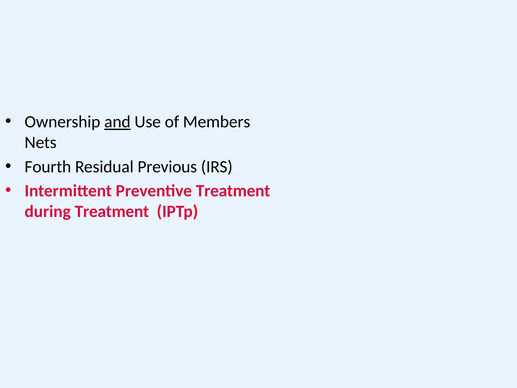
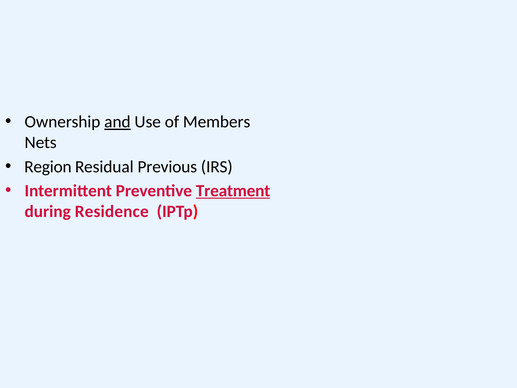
Fourth: Fourth -> Region
Treatment at (233, 191) underline: none -> present
during Treatment: Treatment -> Residence
